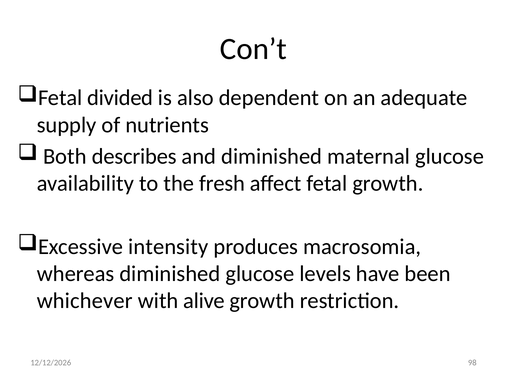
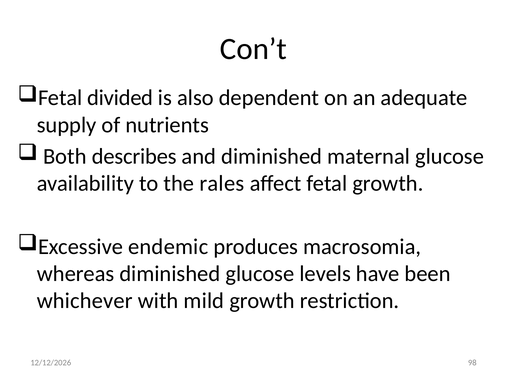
fresh: fresh -> rales
intensity: intensity -> endemic
alive: alive -> mild
